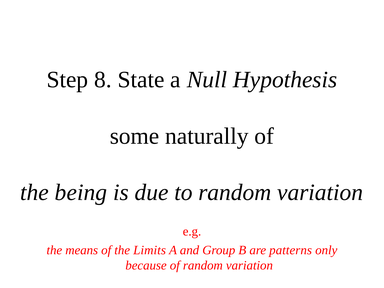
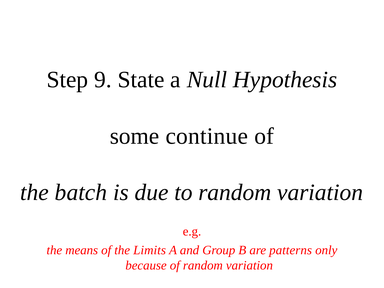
8: 8 -> 9
naturally: naturally -> continue
being: being -> batch
